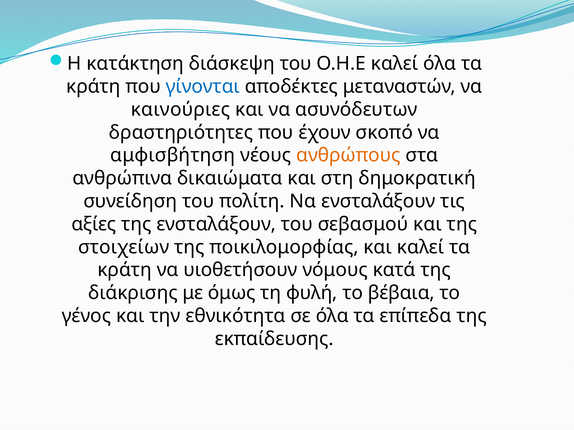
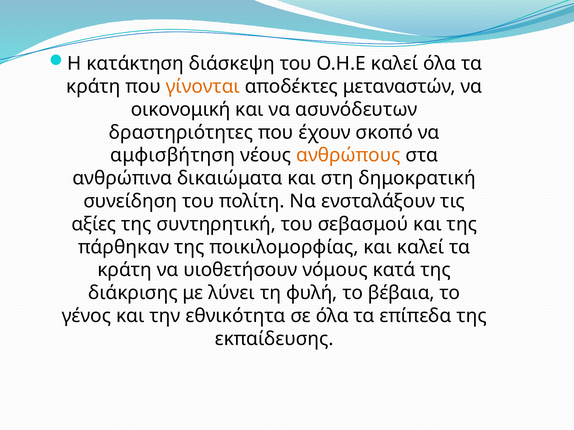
γίνονται colour: blue -> orange
καινούριες: καινούριες -> οικονομική
της ενσταλάξουν: ενσταλάξουν -> συντηρητική
στοιχείων: στοιχείων -> πάρθηκαν
όμως: όμως -> λύνει
